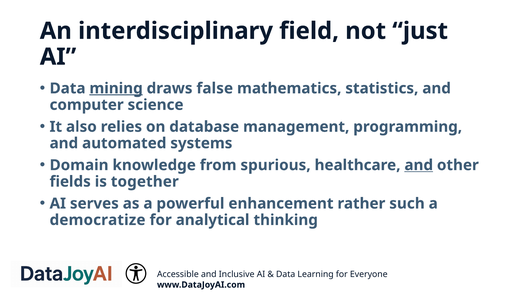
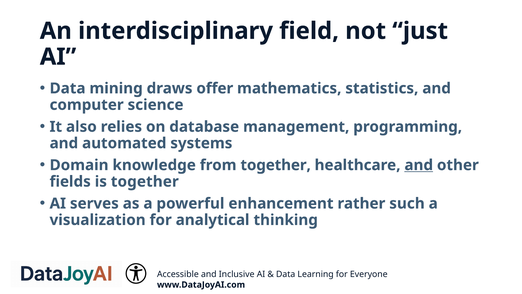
mining underline: present -> none
false: false -> offer
from spurious: spurious -> together
democratize: democratize -> visualization
